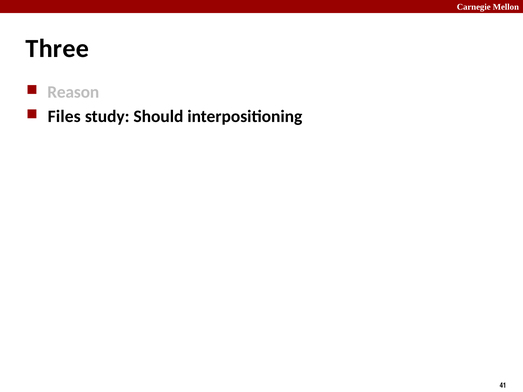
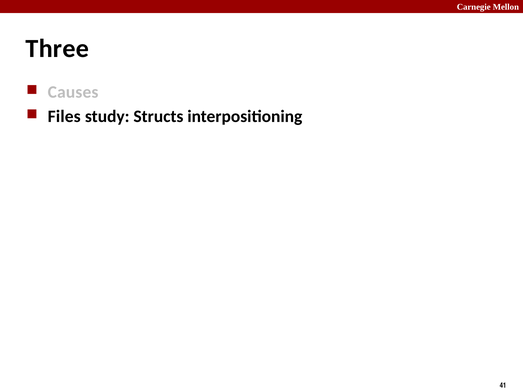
Reason: Reason -> Causes
Should: Should -> Structs
